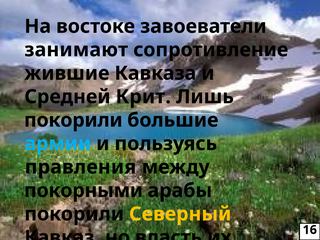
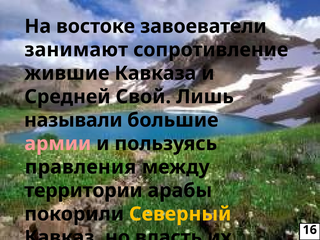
Крит: Крит -> Свой
покорили at (73, 120): покорили -> называли
армии colour: light blue -> pink
покорными: покорными -> территории
